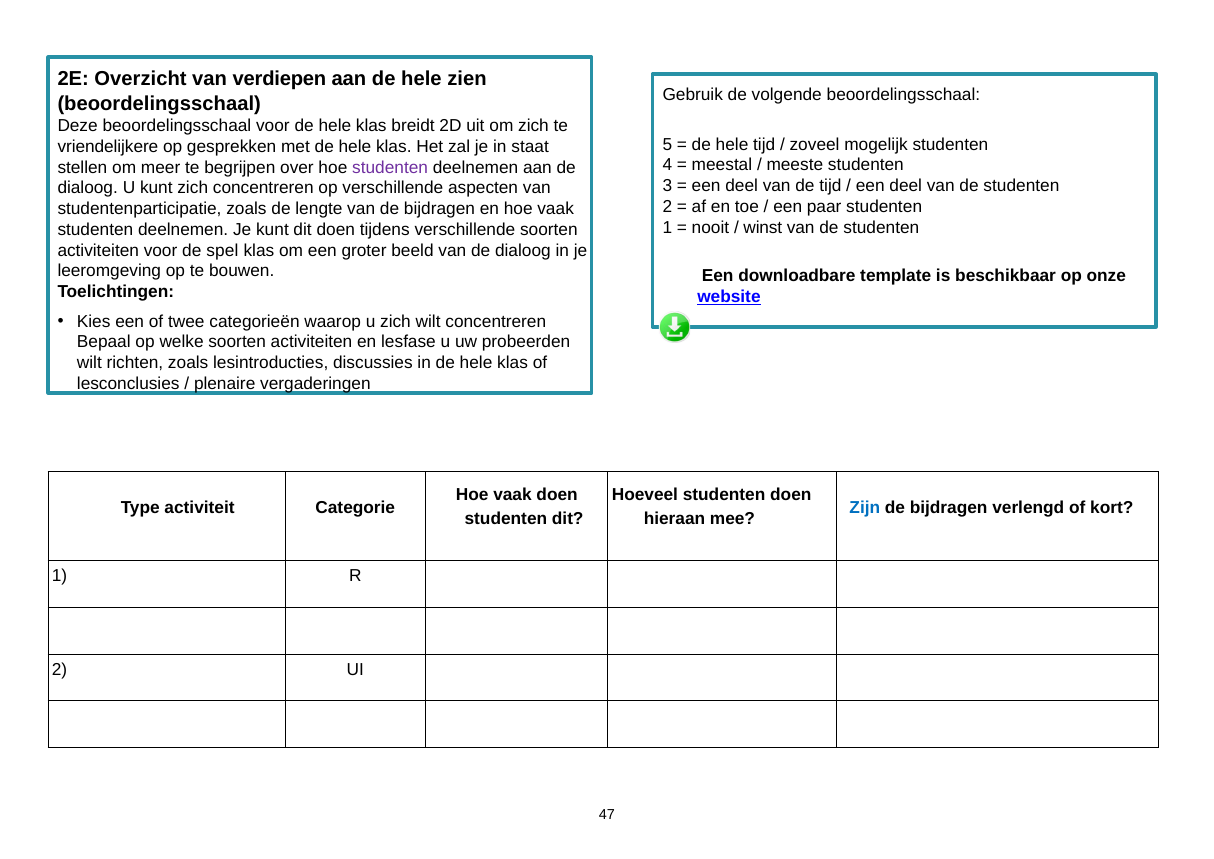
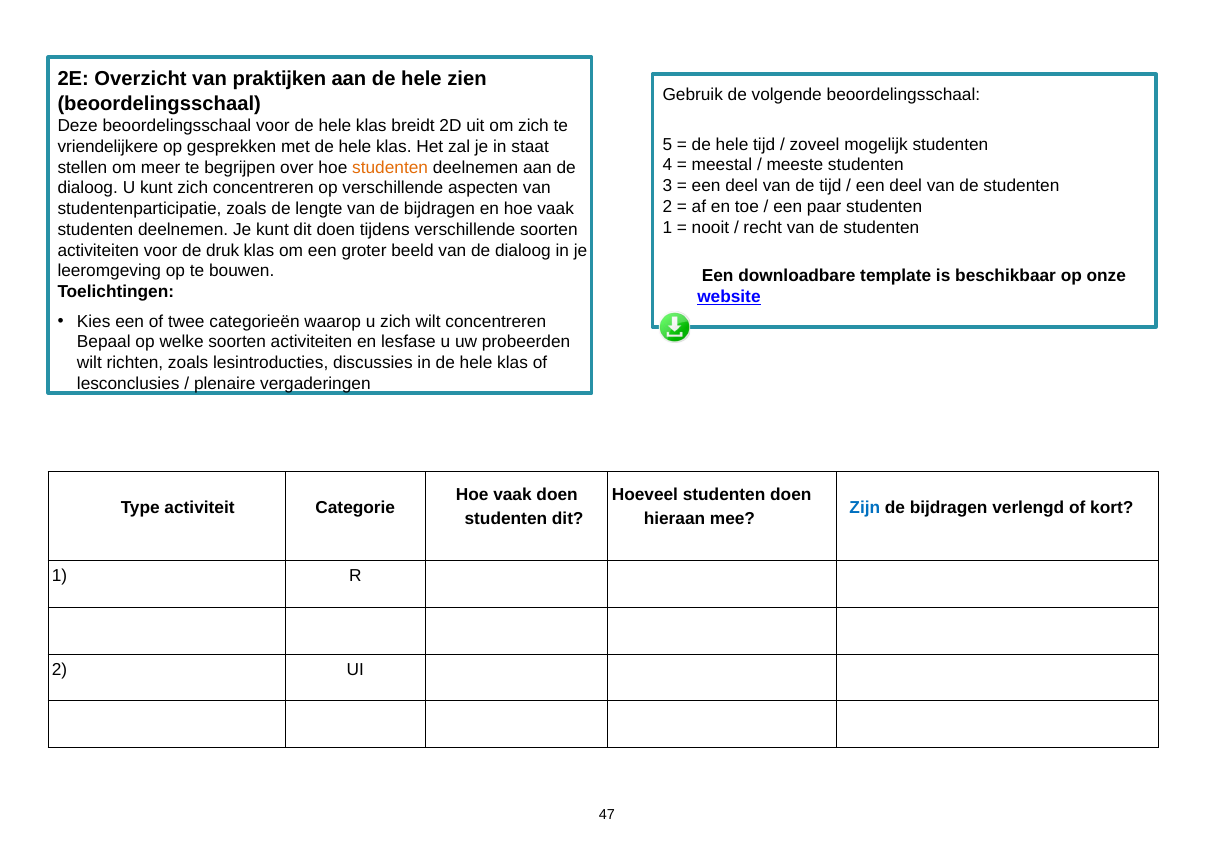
verdiepen: verdiepen -> praktijken
studenten at (390, 167) colour: purple -> orange
winst: winst -> recht
spel: spel -> druk
